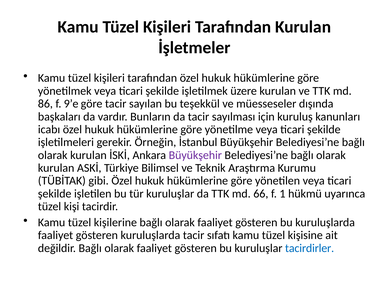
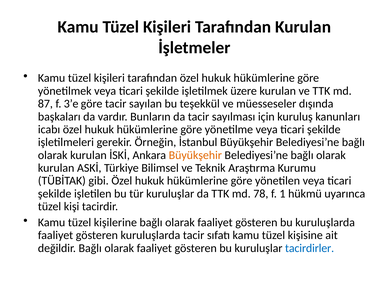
86: 86 -> 87
9’e: 9’e -> 3’e
Büyükşehir at (195, 155) colour: purple -> orange
66: 66 -> 78
